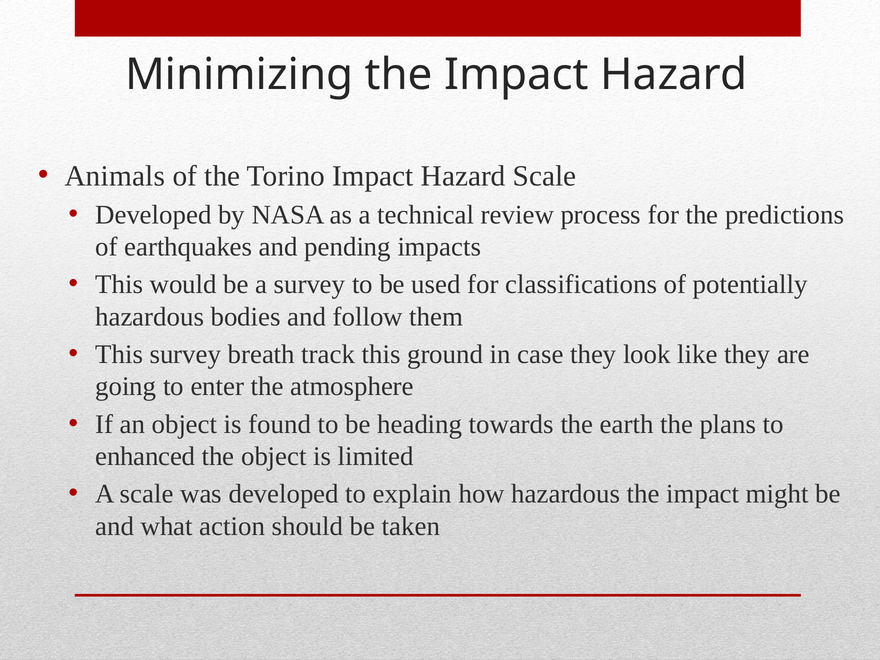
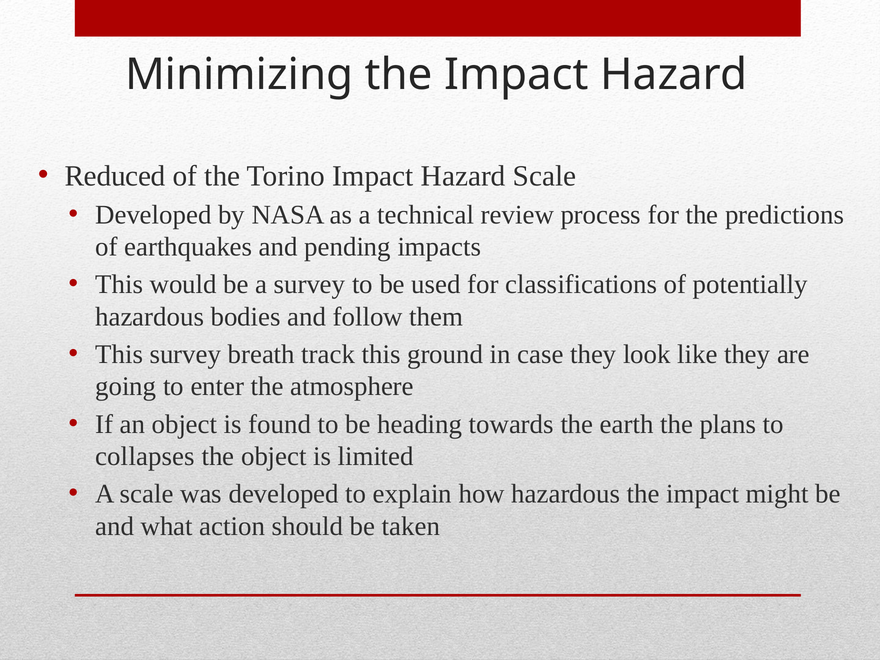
Animals: Animals -> Reduced
enhanced: enhanced -> collapses
